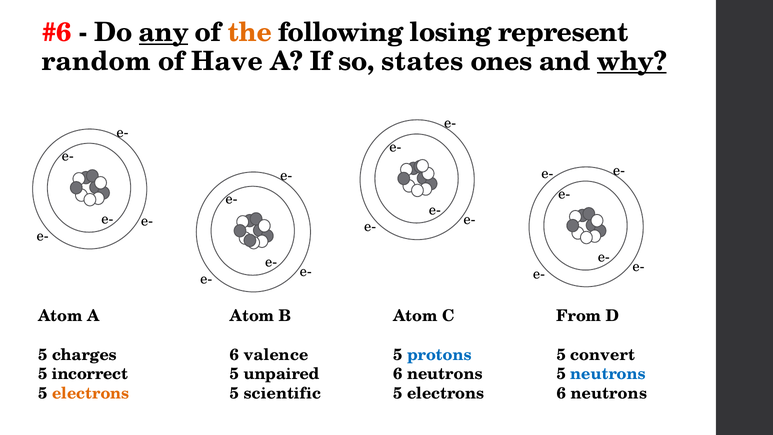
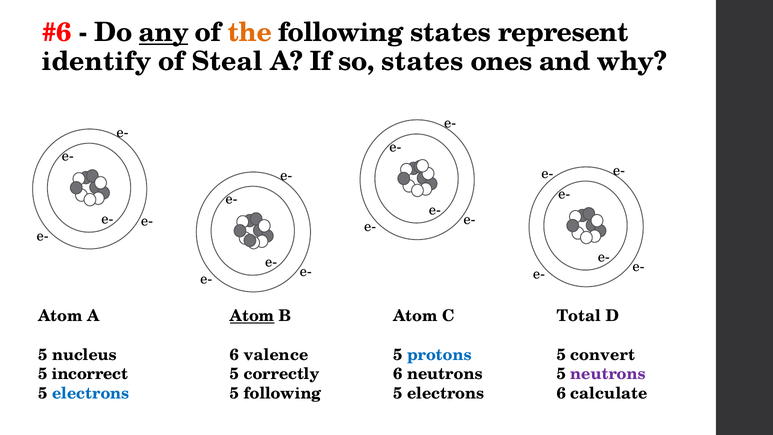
following losing: losing -> states
random: random -> identify
Have: Have -> Steal
why underline: present -> none
Atom at (252, 316) underline: none -> present
From: From -> Total
charges: charges -> nucleus
unpaired: unpaired -> correctly
neutrons at (608, 374) colour: blue -> purple
electrons at (91, 393) colour: orange -> blue
5 scientific: scientific -> following
neutrons at (609, 393): neutrons -> calculate
